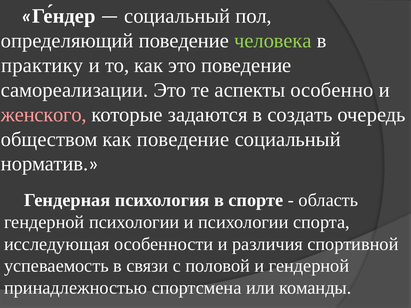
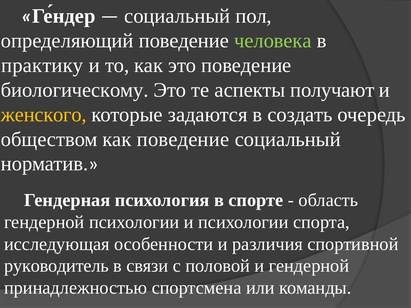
самореализации: самореализации -> биологическому
особенно: особенно -> получают
женского colour: pink -> yellow
успеваемость: успеваемость -> руководитель
